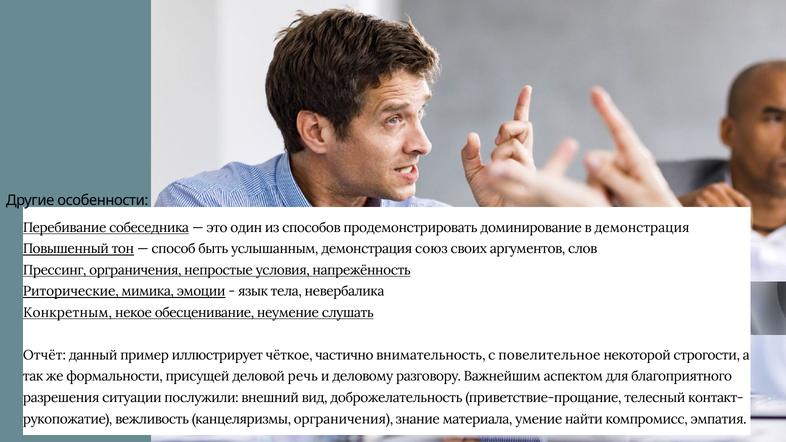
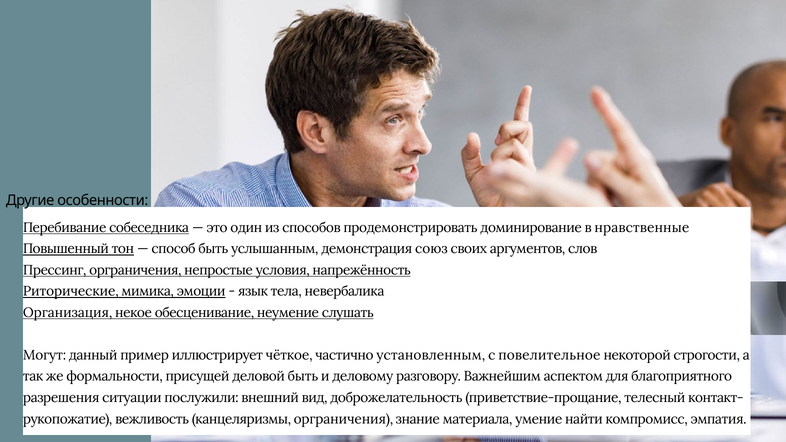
в демонстрация: демонстрация -> нравственные
Конкретным: Конкретным -> Организация
Отчёт: Отчёт -> Могут
внимательность: внимательность -> установленным
деловой речь: речь -> быть
